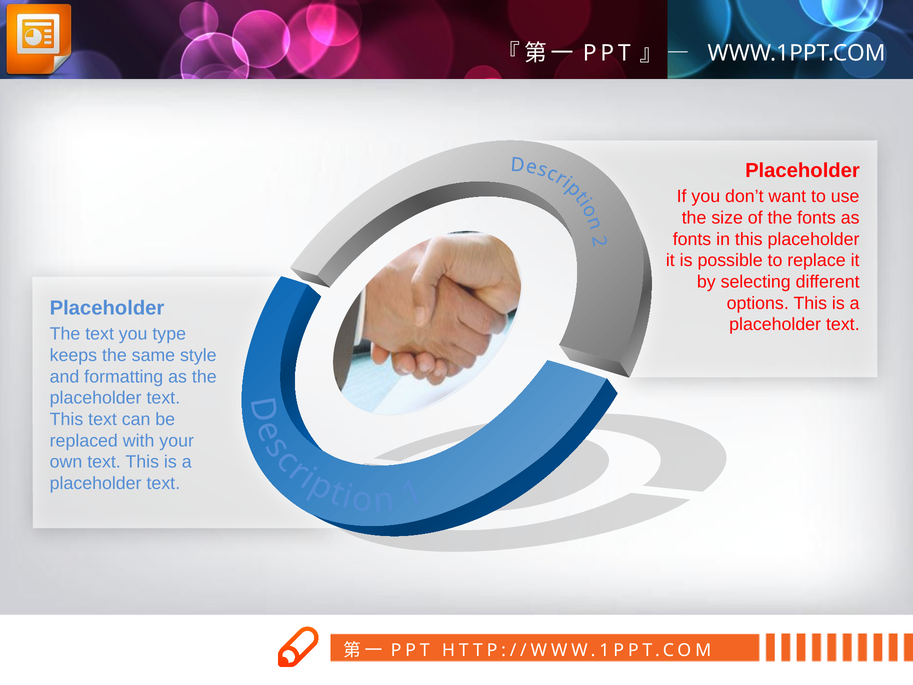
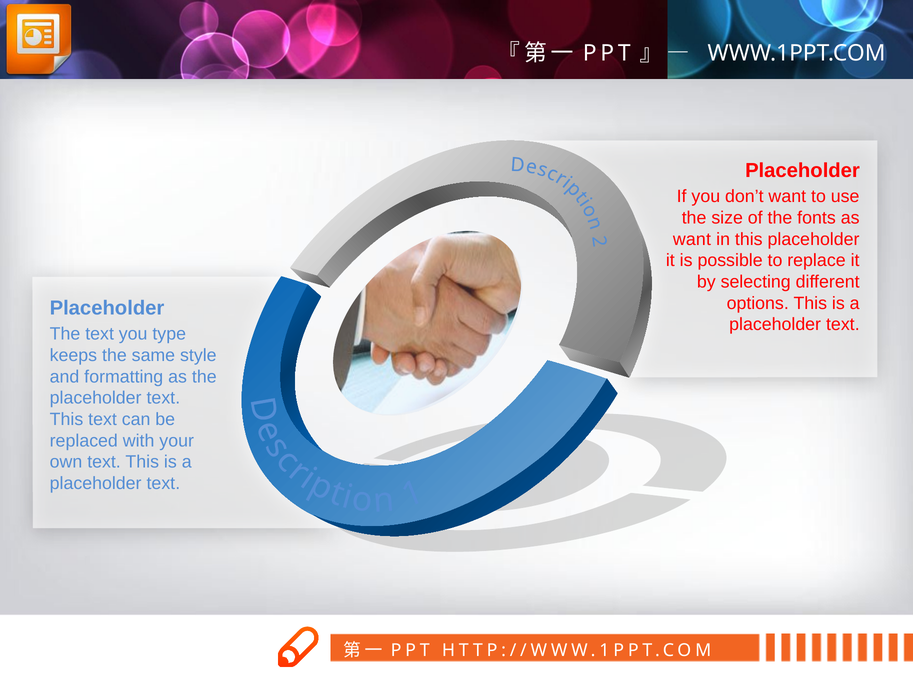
fonts at (692, 239): fonts -> want
